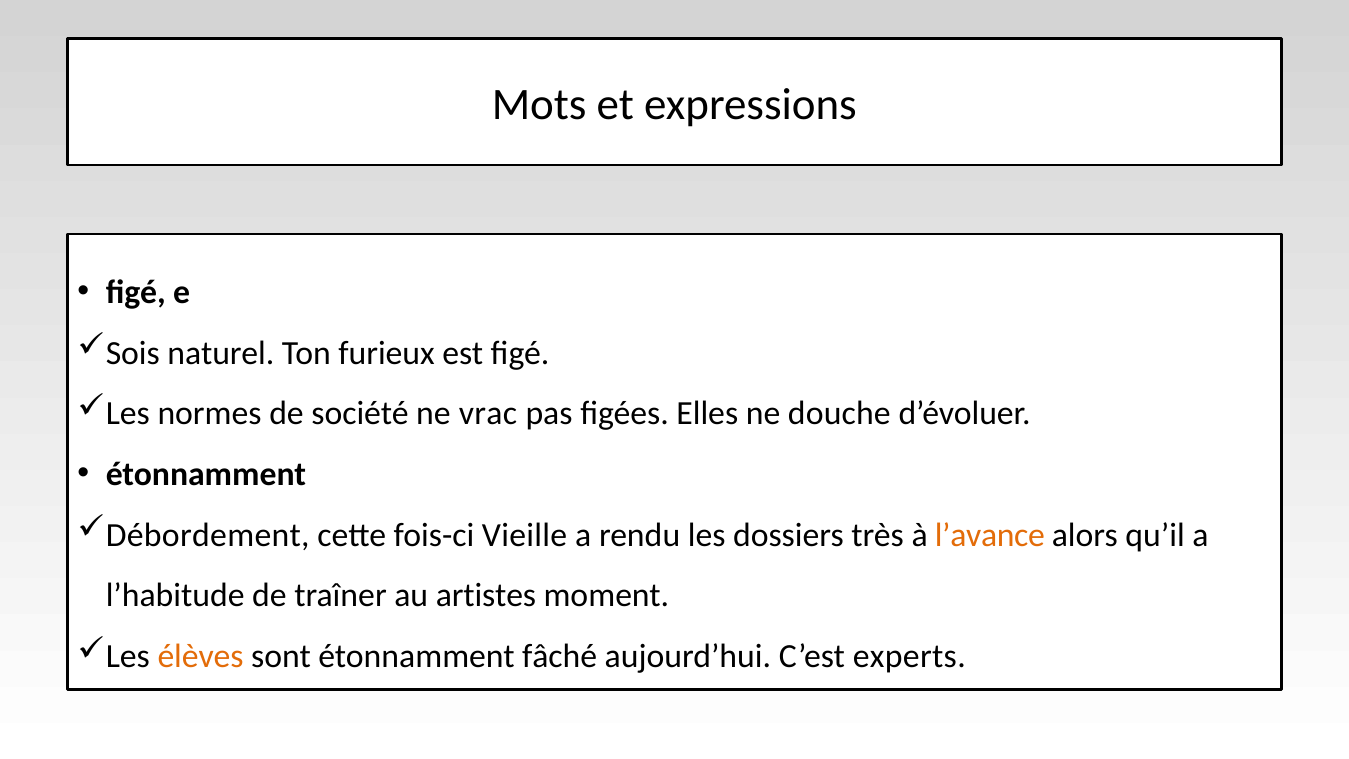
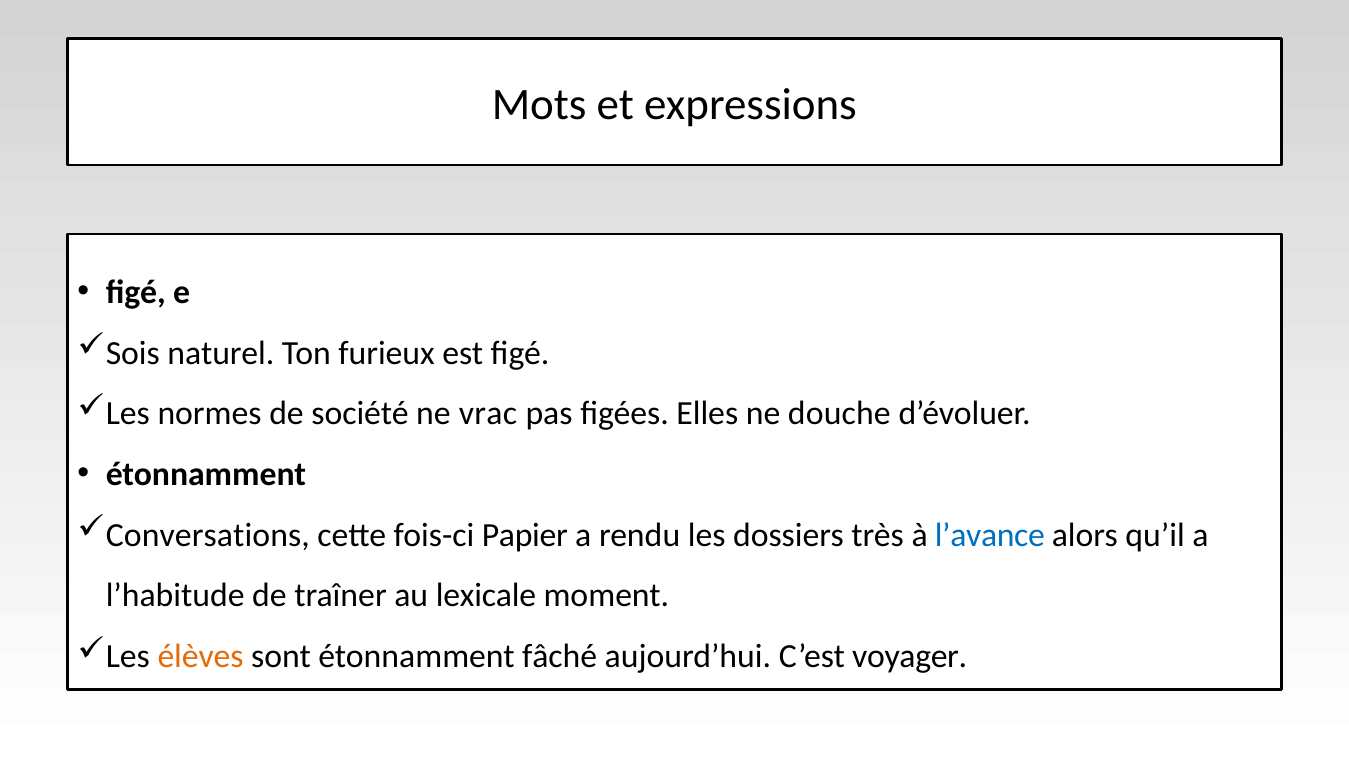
Débordement: Débordement -> Conversations
Vieille: Vieille -> Papier
l’avance colour: orange -> blue
artistes: artistes -> lexicale
experts: experts -> voyager
